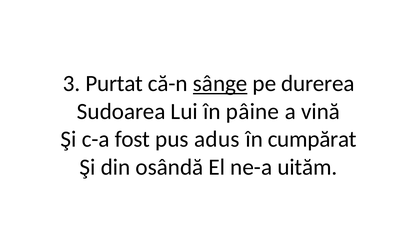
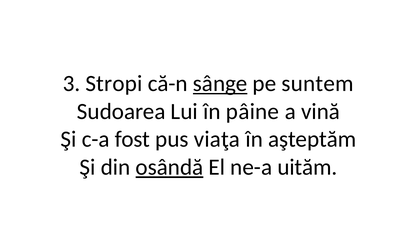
Purtat: Purtat -> Stropi
durerea: durerea -> suntem
adus: adus -> viaţa
cumpărat: cumpărat -> aşteptăm
osândă underline: none -> present
